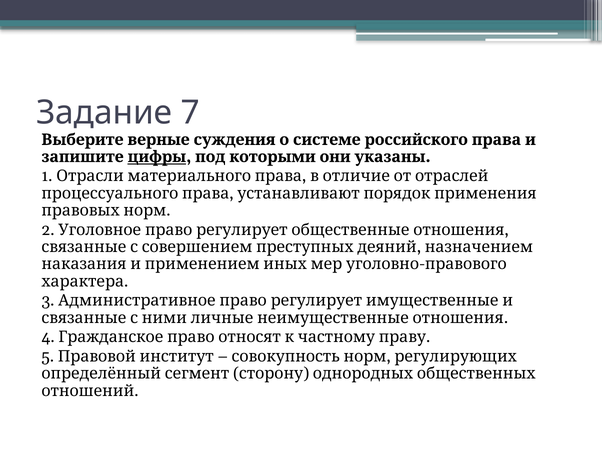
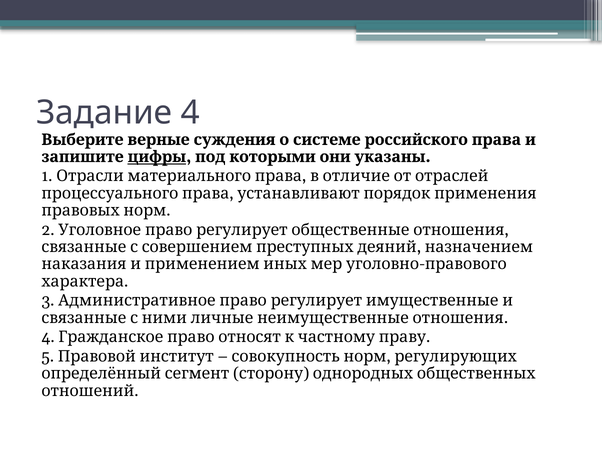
Задание 7: 7 -> 4
